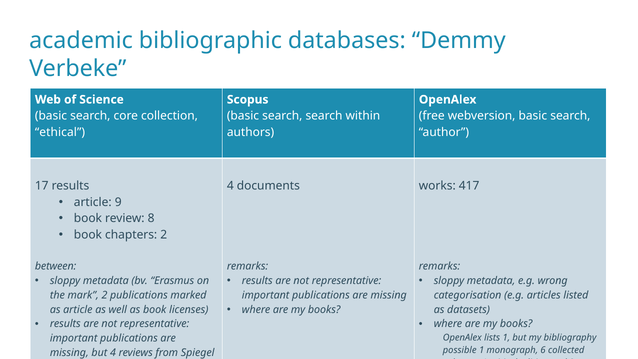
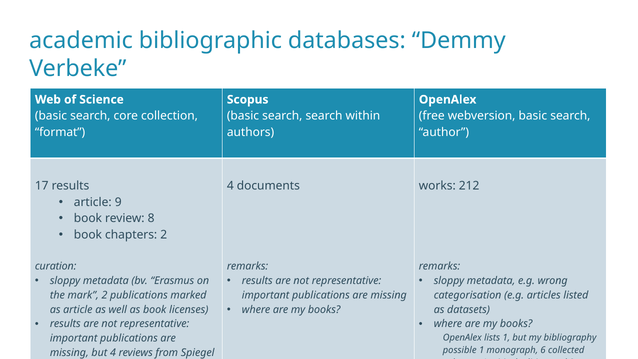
ethical: ethical -> format
417: 417 -> 212
between: between -> curation
